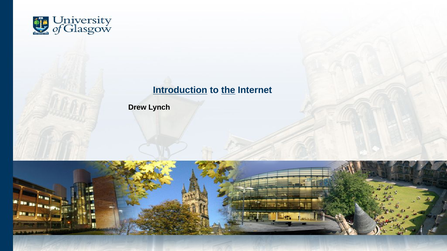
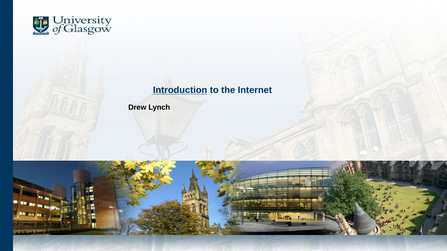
the underline: present -> none
